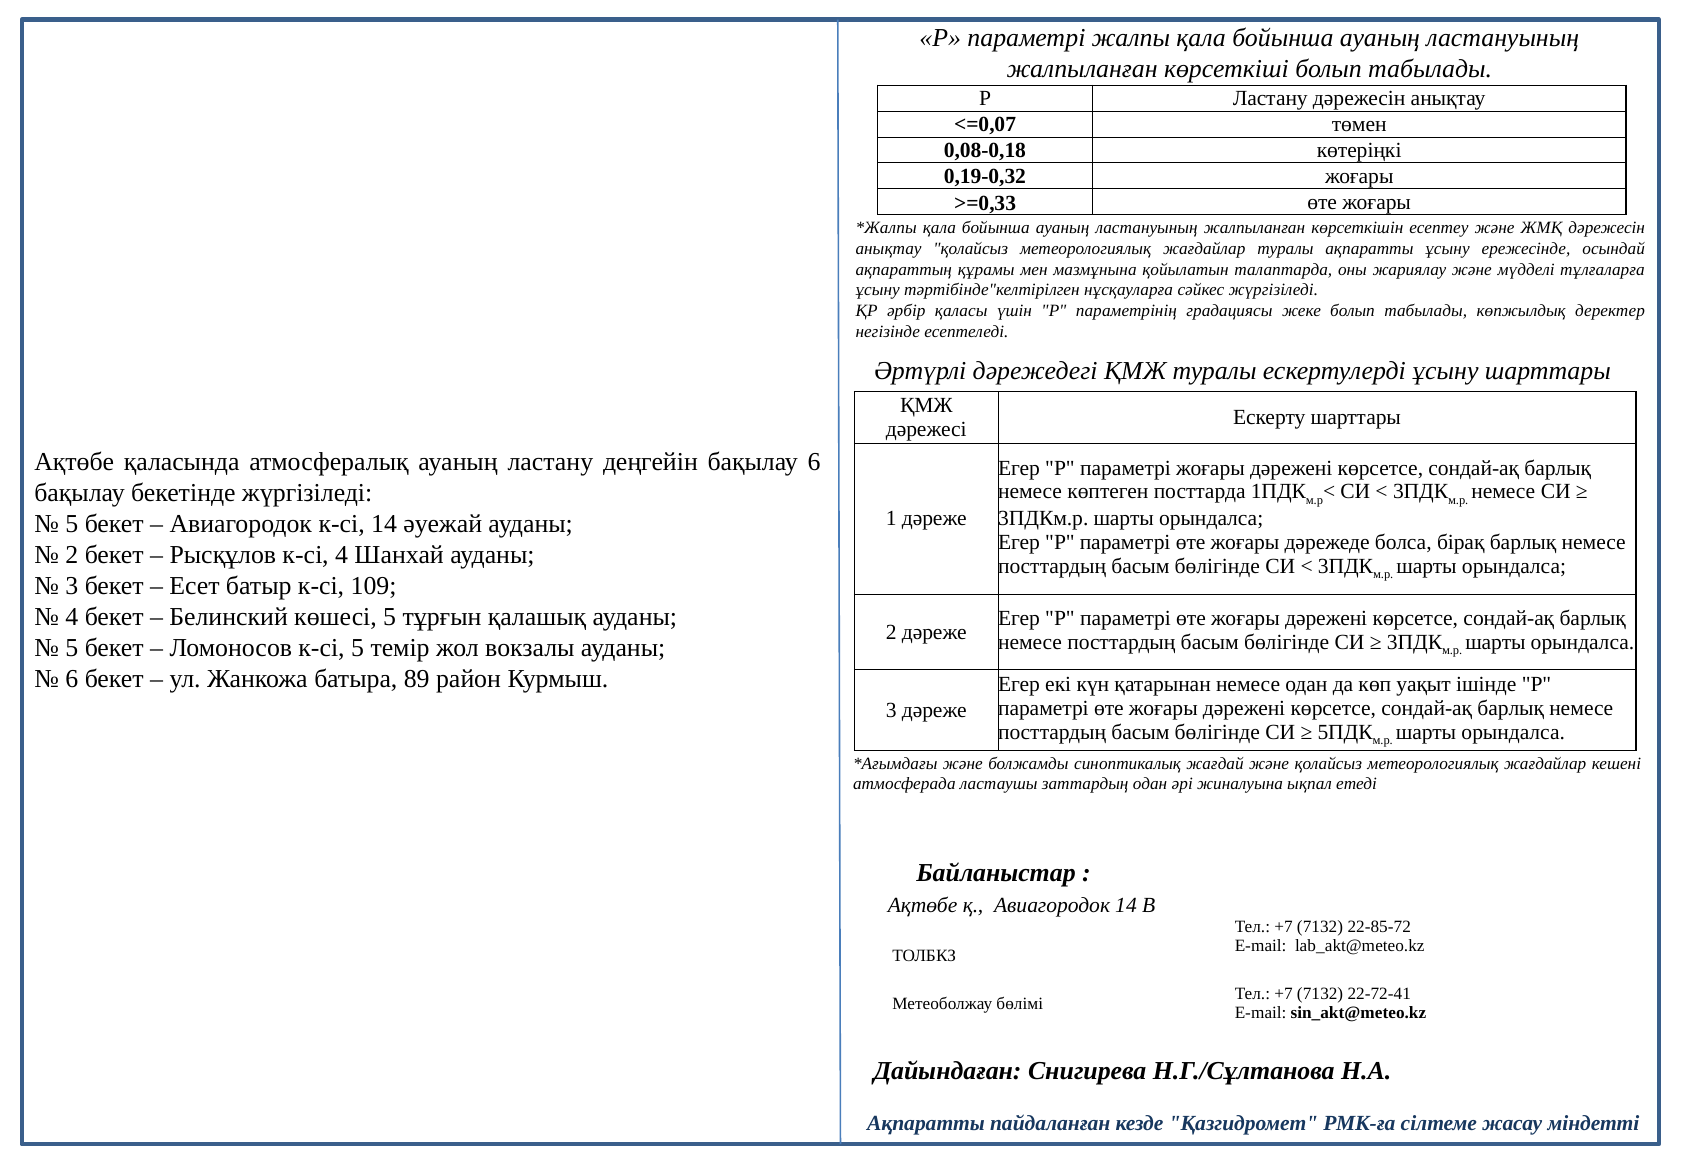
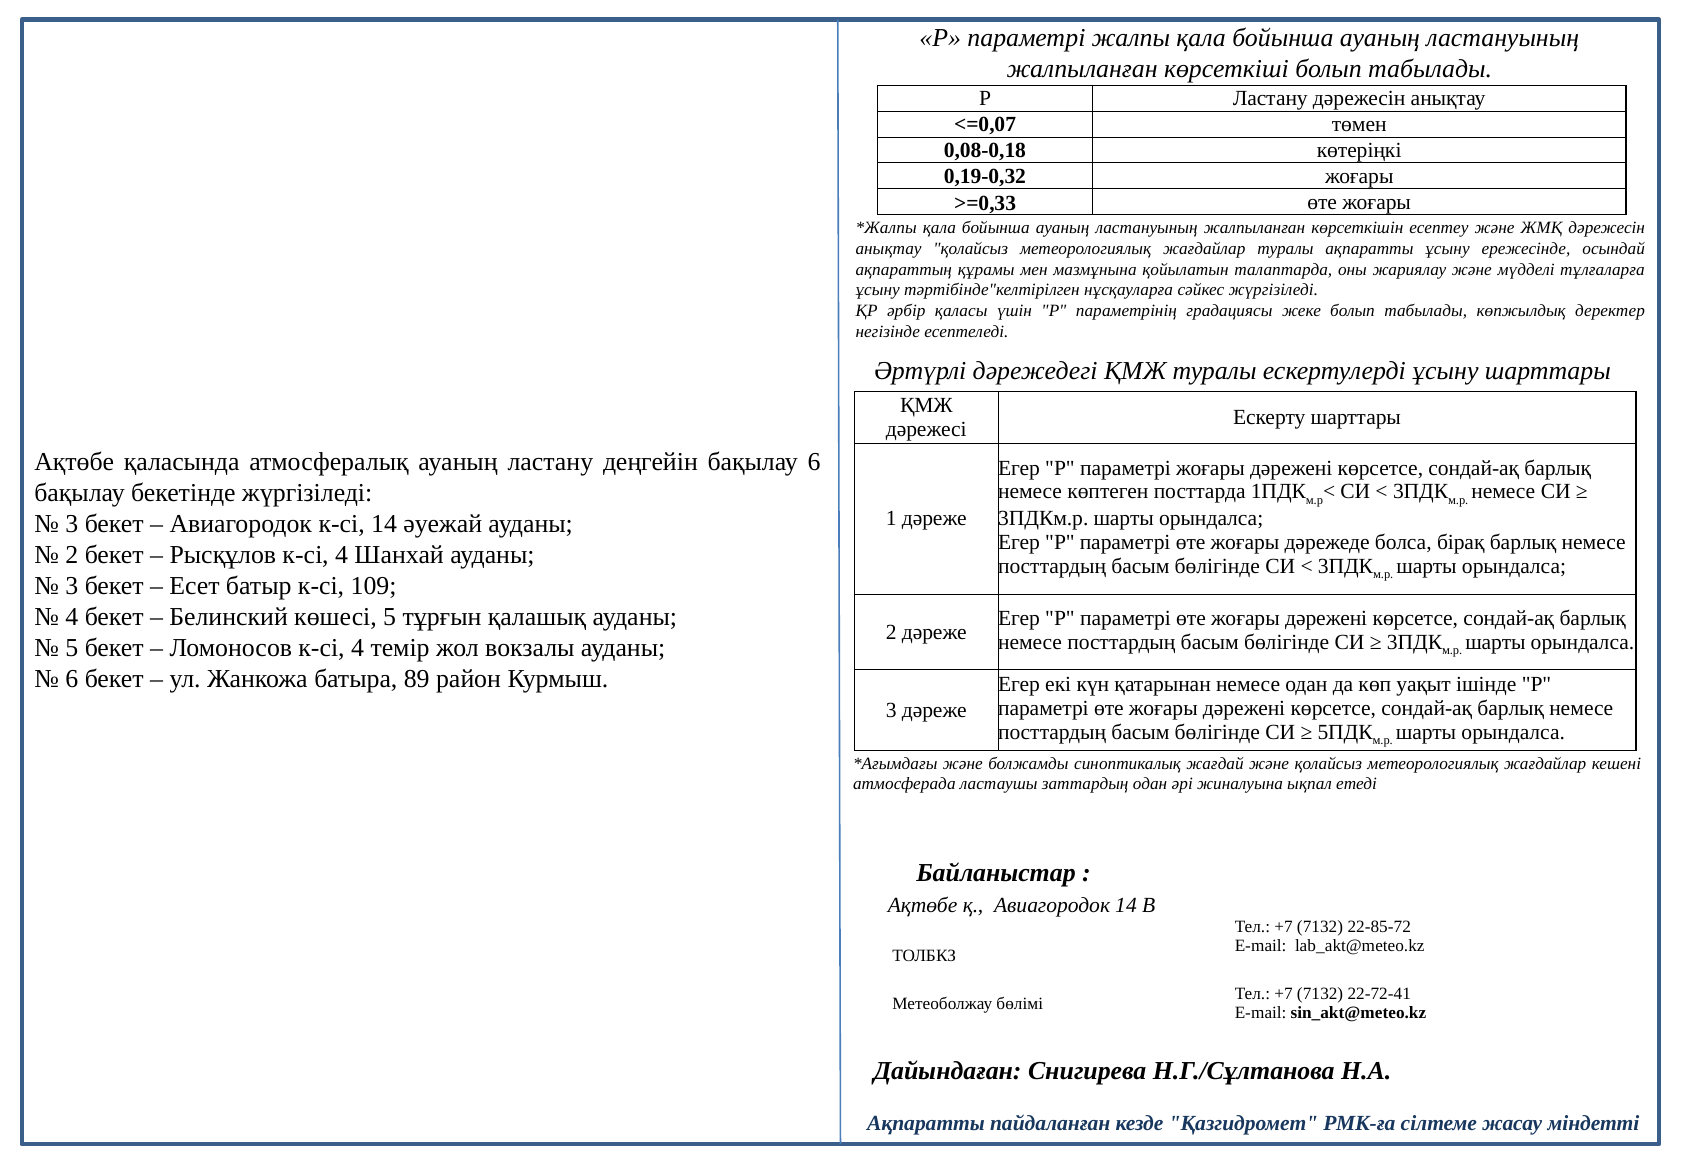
5 at (72, 524): 5 -> 3
Ломоносов к-сі 5: 5 -> 4
